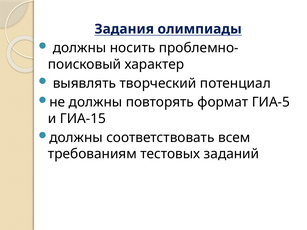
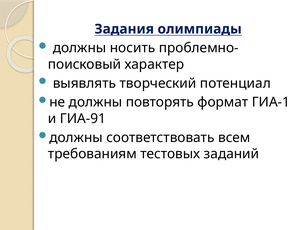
ГИА-5: ГИА-5 -> ГИА-1
ГИА-15: ГИА-15 -> ГИА-91
